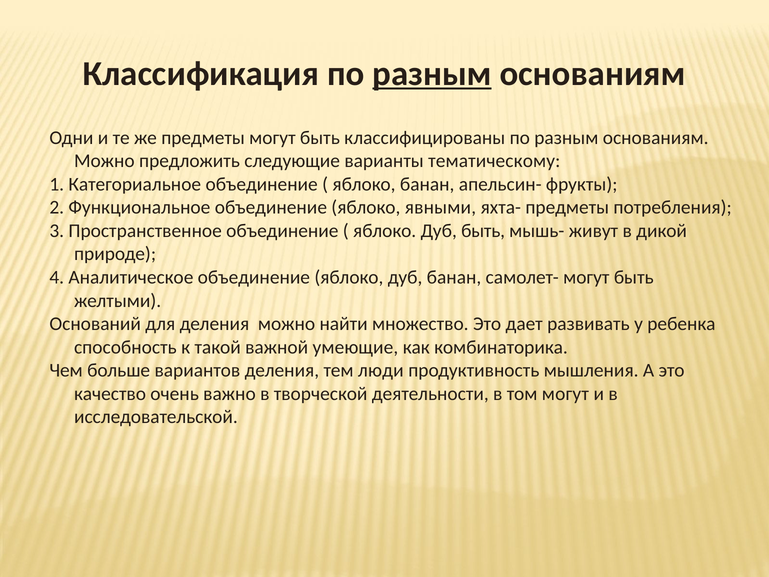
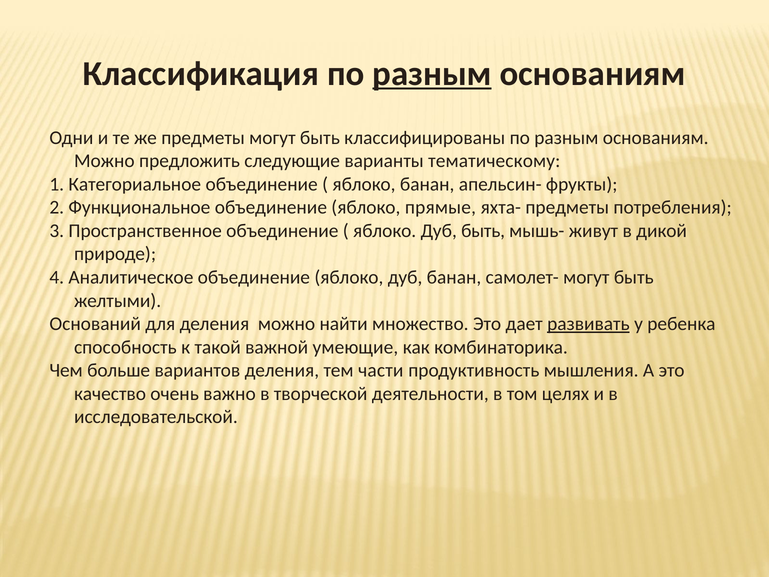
явными: явными -> прямые
развивать underline: none -> present
люди: люди -> части
том могут: могут -> целях
